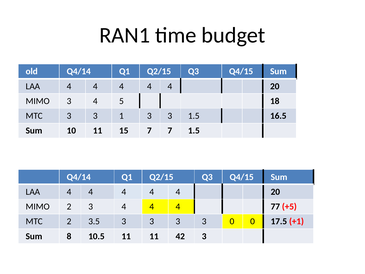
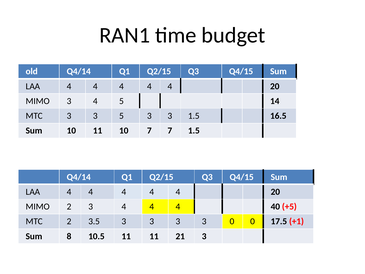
18: 18 -> 14
3 1: 1 -> 5
11 15: 15 -> 10
77: 77 -> 40
42: 42 -> 21
